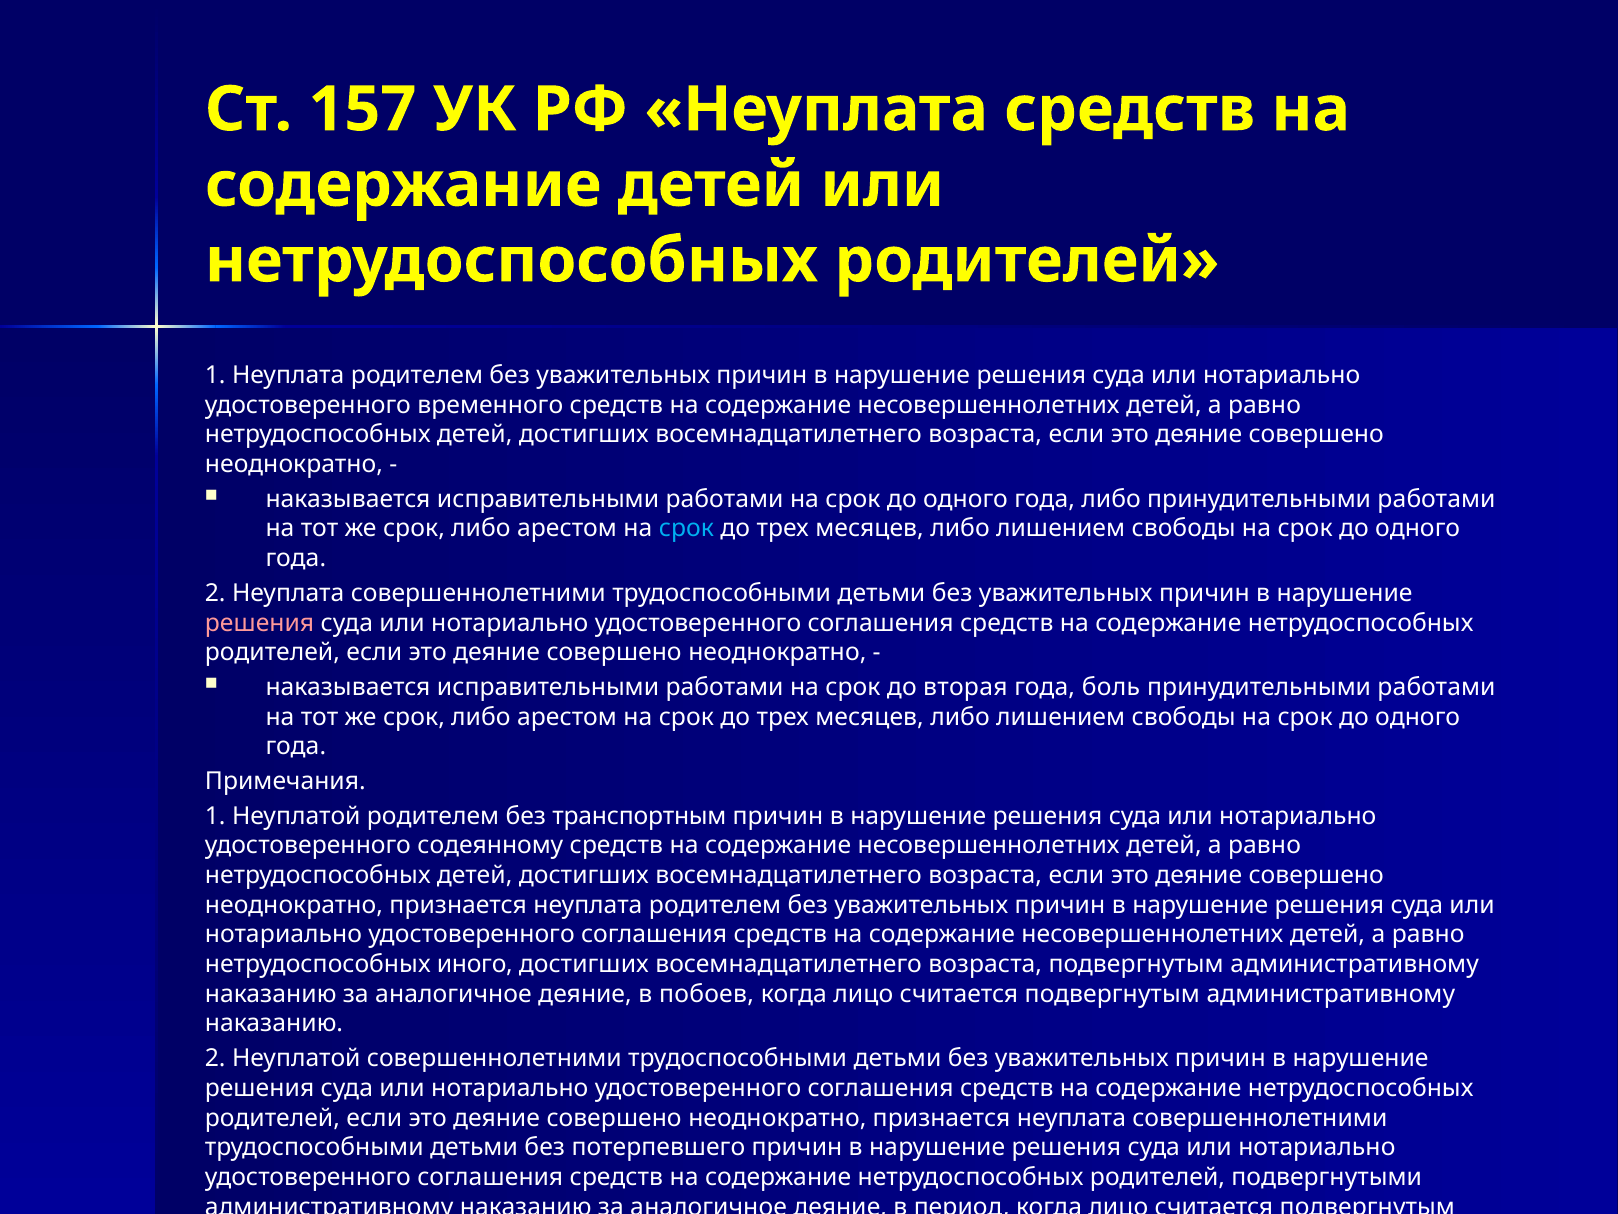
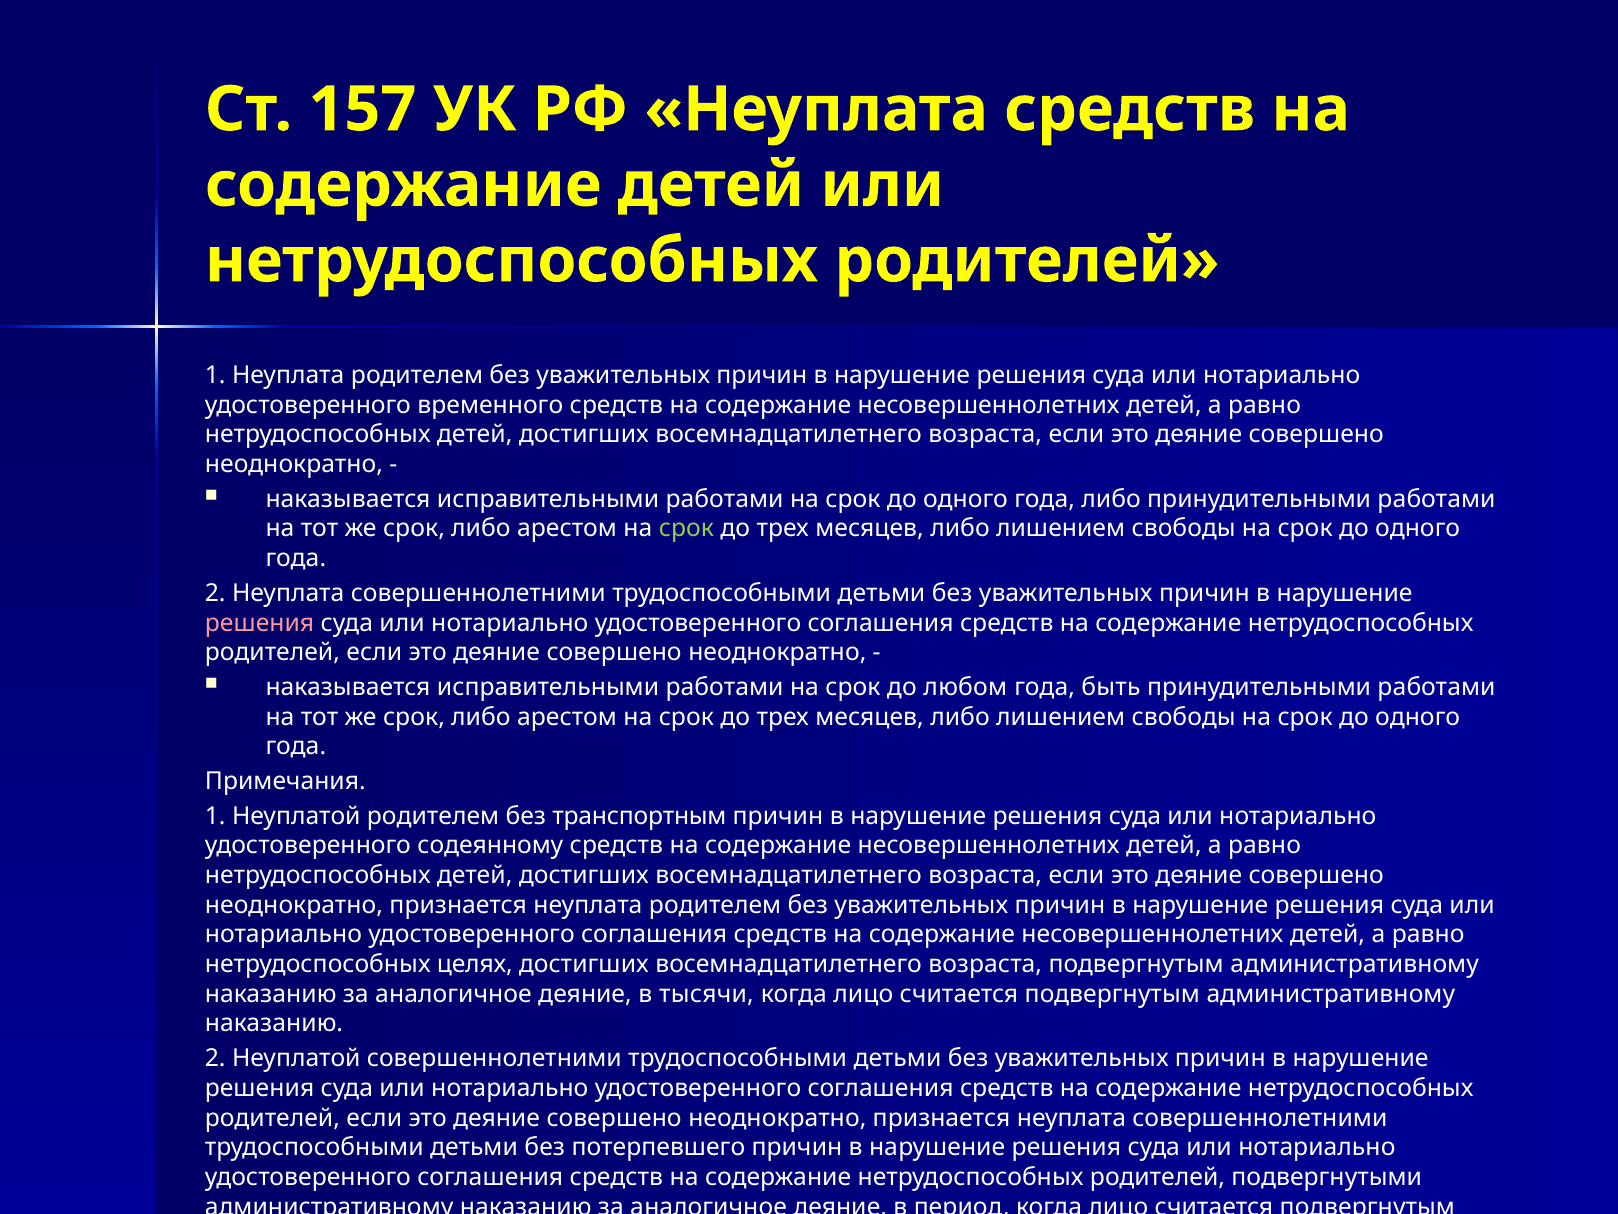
срок at (686, 529) colour: light blue -> light green
вторая: вторая -> любом
боль: боль -> быть
иного: иного -> целях
побоев: побоев -> тысячи
